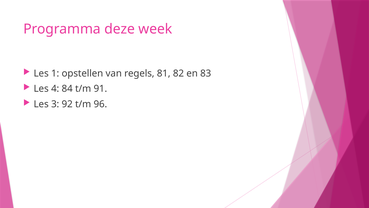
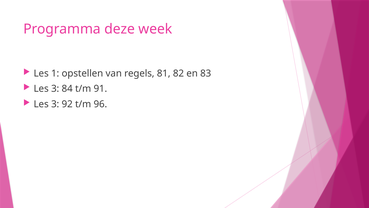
4 at (55, 89): 4 -> 3
